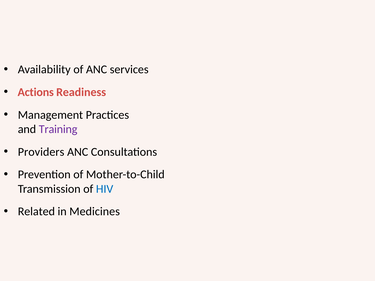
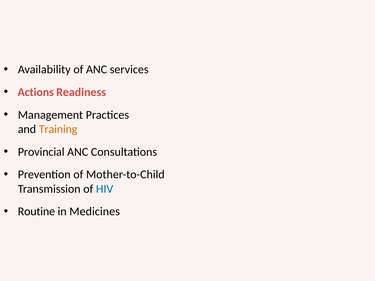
Training colour: purple -> orange
Providers: Providers -> Provincial
Related: Related -> Routine
